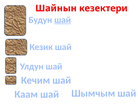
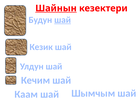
Шайнын underline: none -> present
